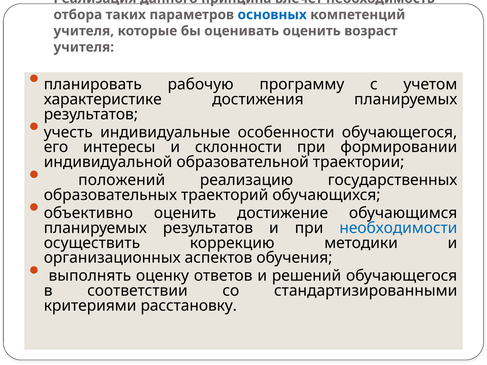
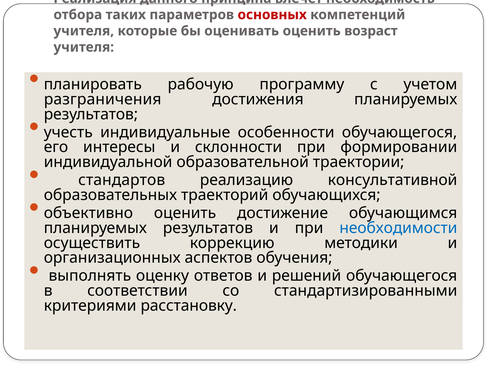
основных colour: blue -> red
характеристике: характеристике -> разграничения
положений: положений -> стандартов
государственных: государственных -> консультативной
